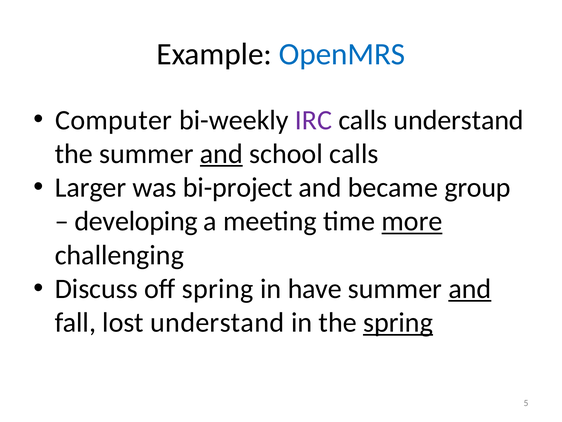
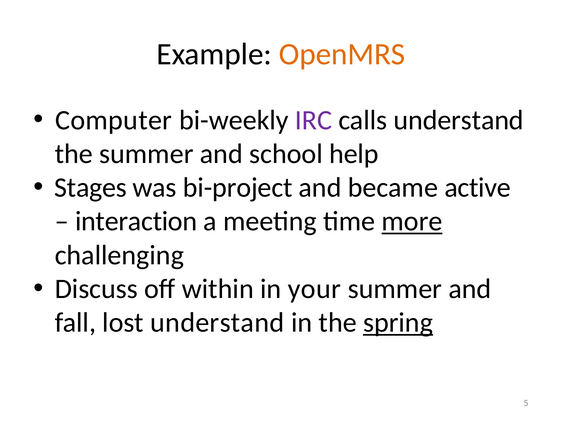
OpenMRS colour: blue -> orange
and at (221, 154) underline: present -> none
school calls: calls -> help
Larger: Larger -> Stages
group: group -> active
developing: developing -> interaction
off spring: spring -> within
have: have -> your
and at (470, 289) underline: present -> none
